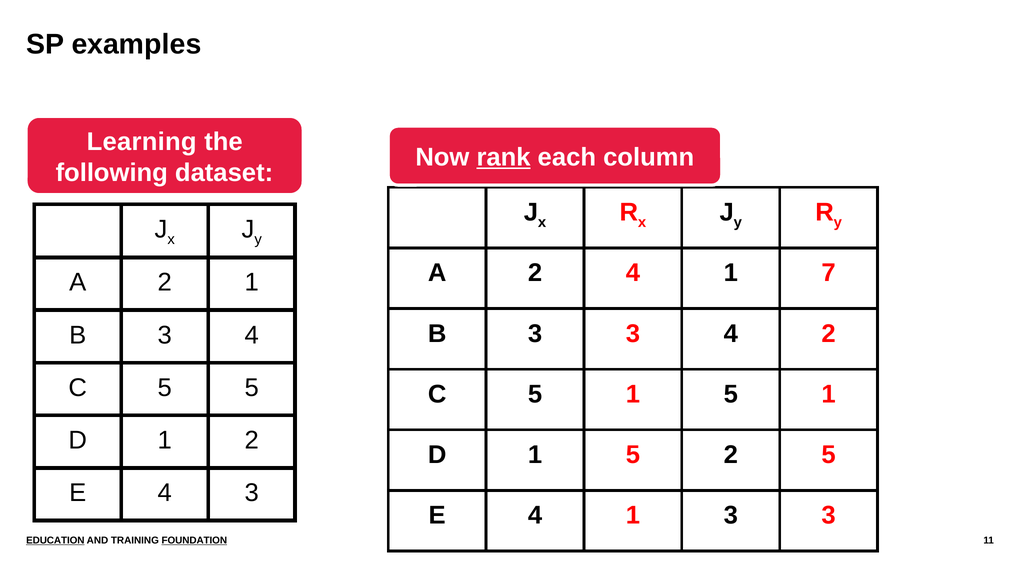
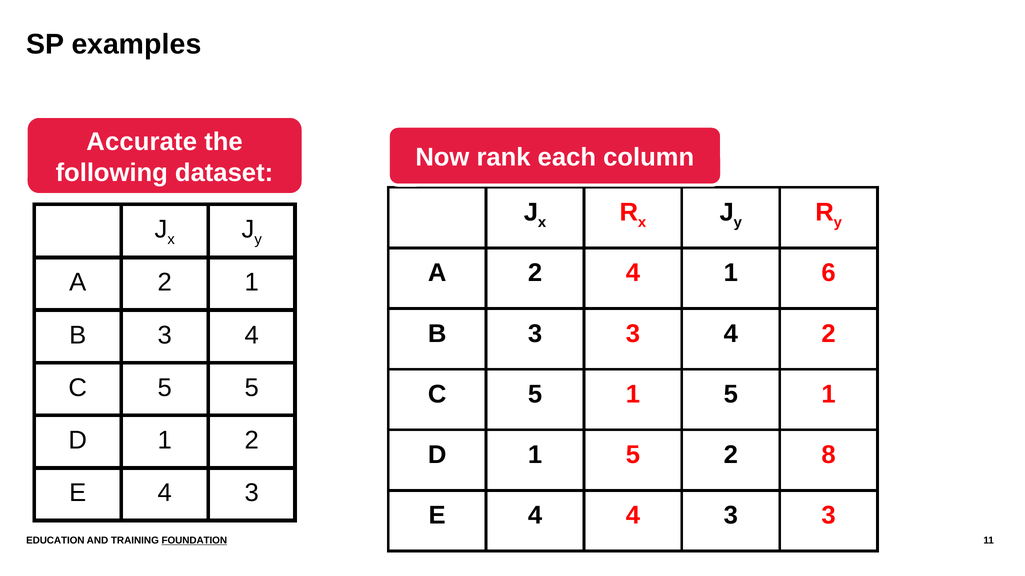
Learning: Learning -> Accurate
rank underline: present -> none
7: 7 -> 6
2 5: 5 -> 8
E 4 1: 1 -> 4
EDUCATION underline: present -> none
